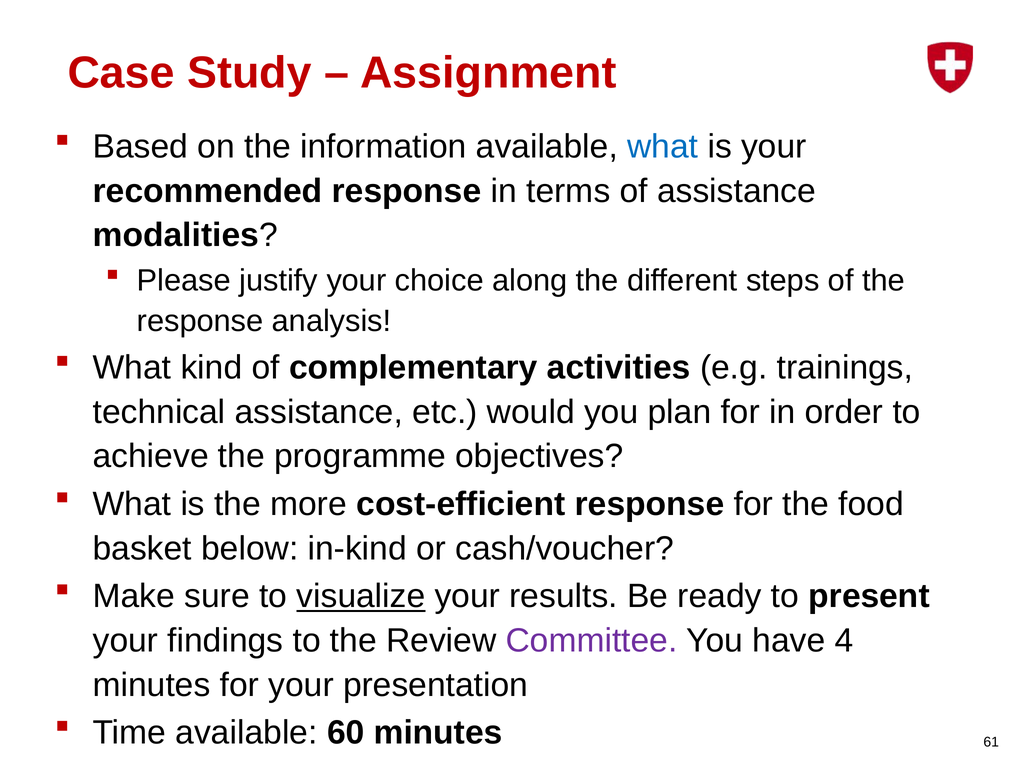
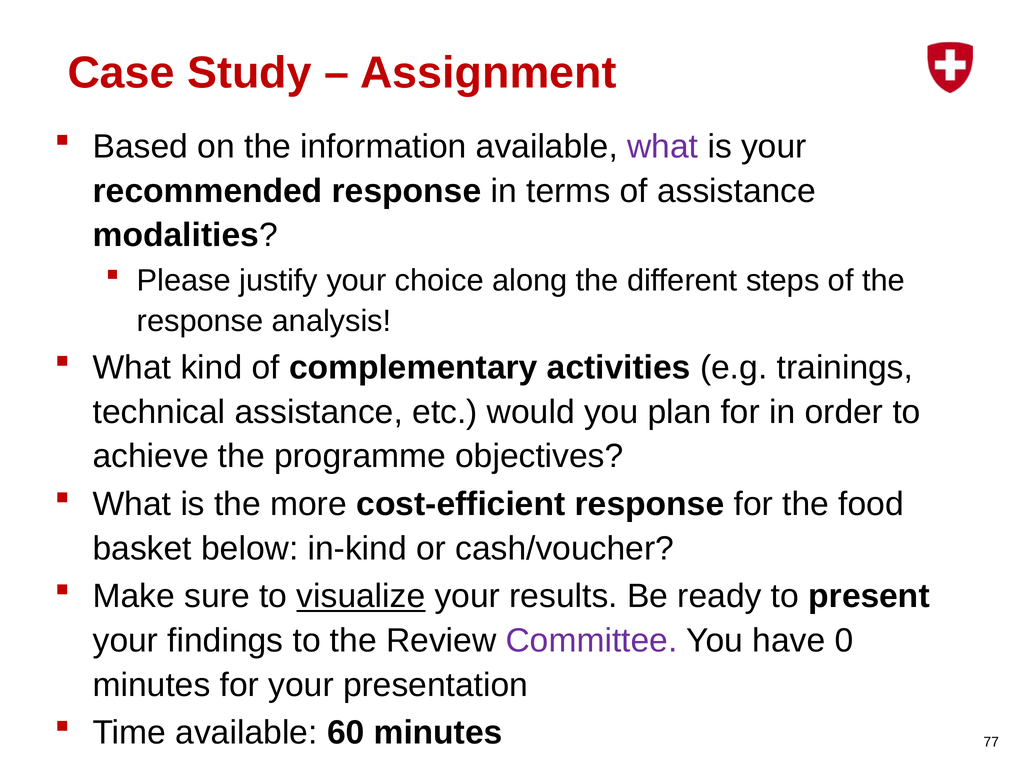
what at (663, 147) colour: blue -> purple
4: 4 -> 0
61: 61 -> 77
